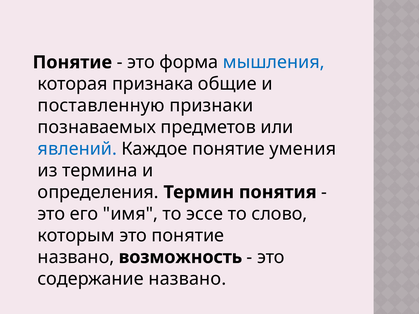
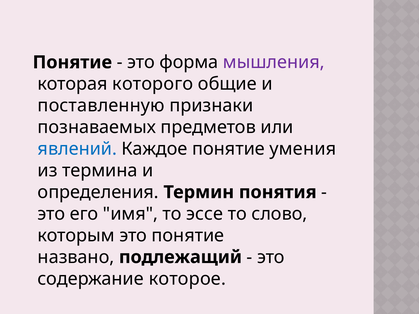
мышления colour: blue -> purple
признака: признака -> которого
возможность: возможность -> подлежащий
содержание названо: названо -> которое
